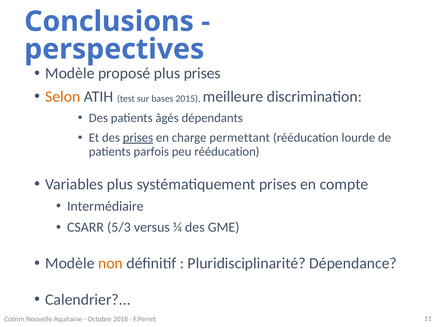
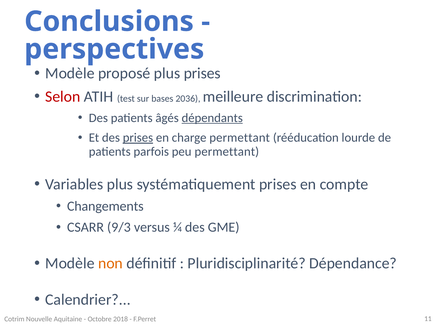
Selon colour: orange -> red
2015: 2015 -> 2036
dépendants underline: none -> present
peu rééducation: rééducation -> permettant
Intermédiaire: Intermédiaire -> Changements
5/3: 5/3 -> 9/3
